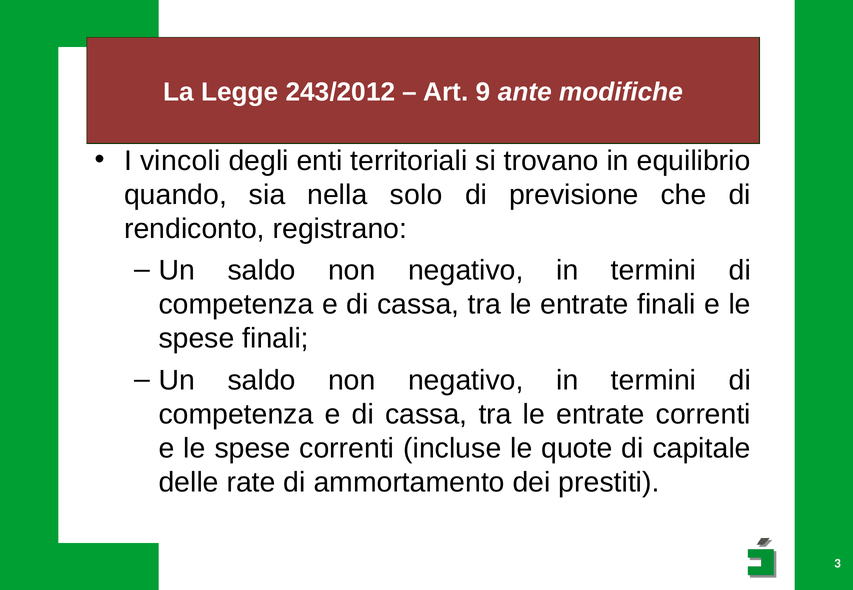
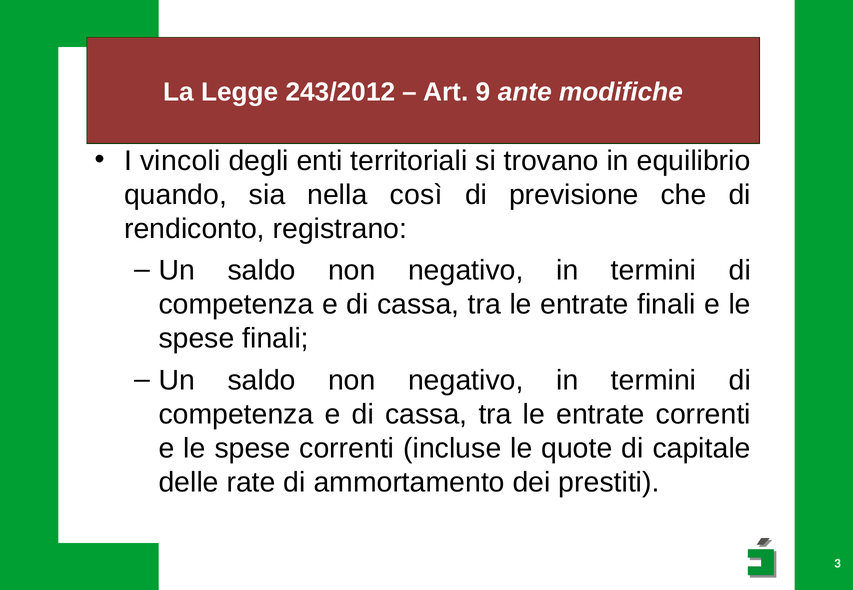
solo: solo -> così
